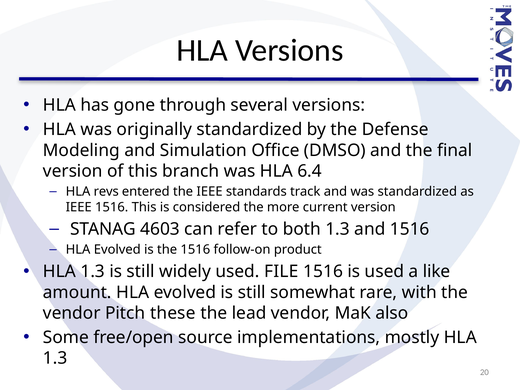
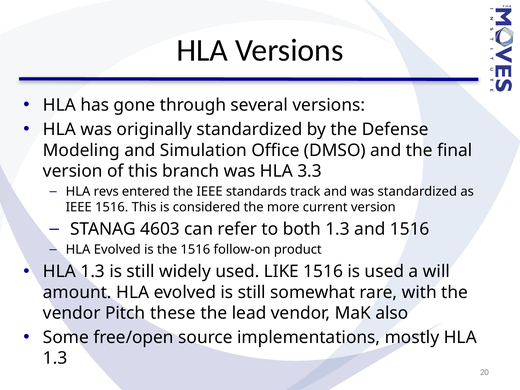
6.4: 6.4 -> 3.3
FILE: FILE -> LIKE
like: like -> will
